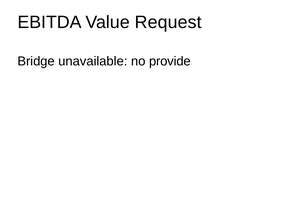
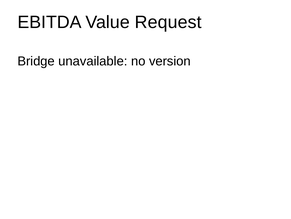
provide: provide -> version
